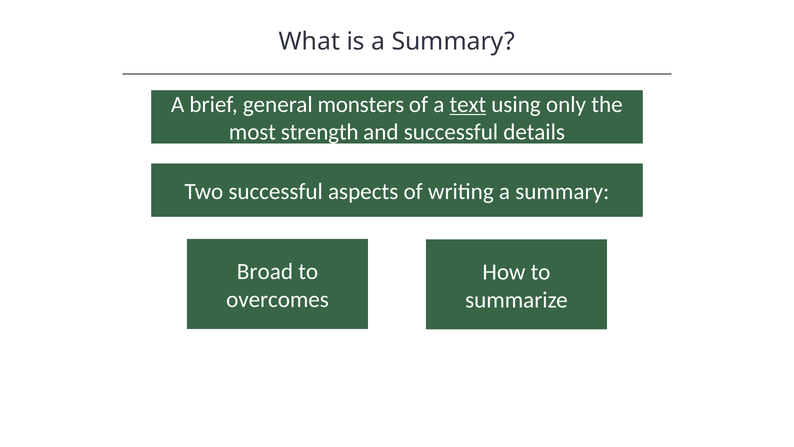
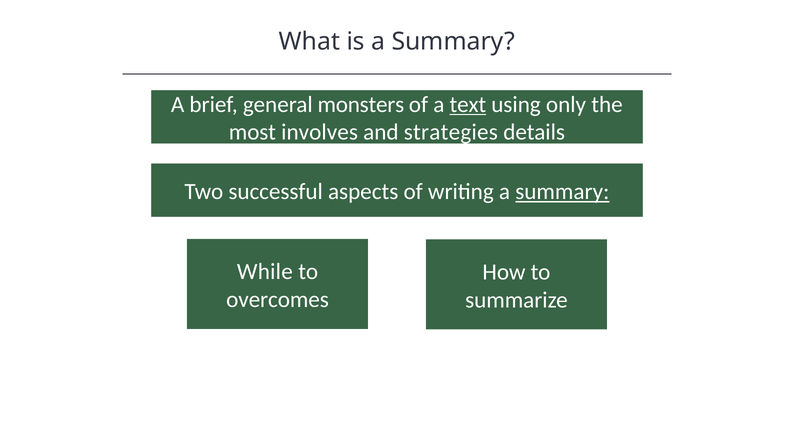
strength: strength -> involves
and successful: successful -> strategies
summary at (562, 192) underline: none -> present
Broad: Broad -> While
